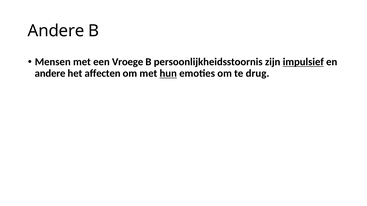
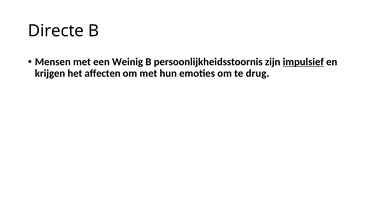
Andere at (56, 31): Andere -> Directe
Vroege: Vroege -> Weinig
andere at (50, 74): andere -> krijgen
hun underline: present -> none
